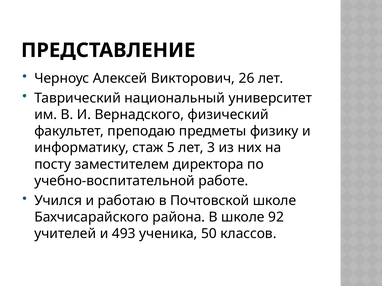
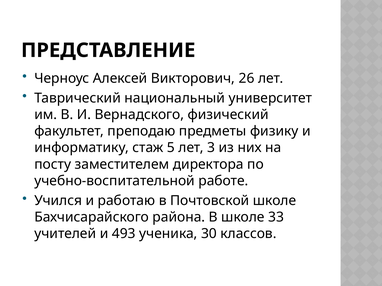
92: 92 -> 33
50: 50 -> 30
